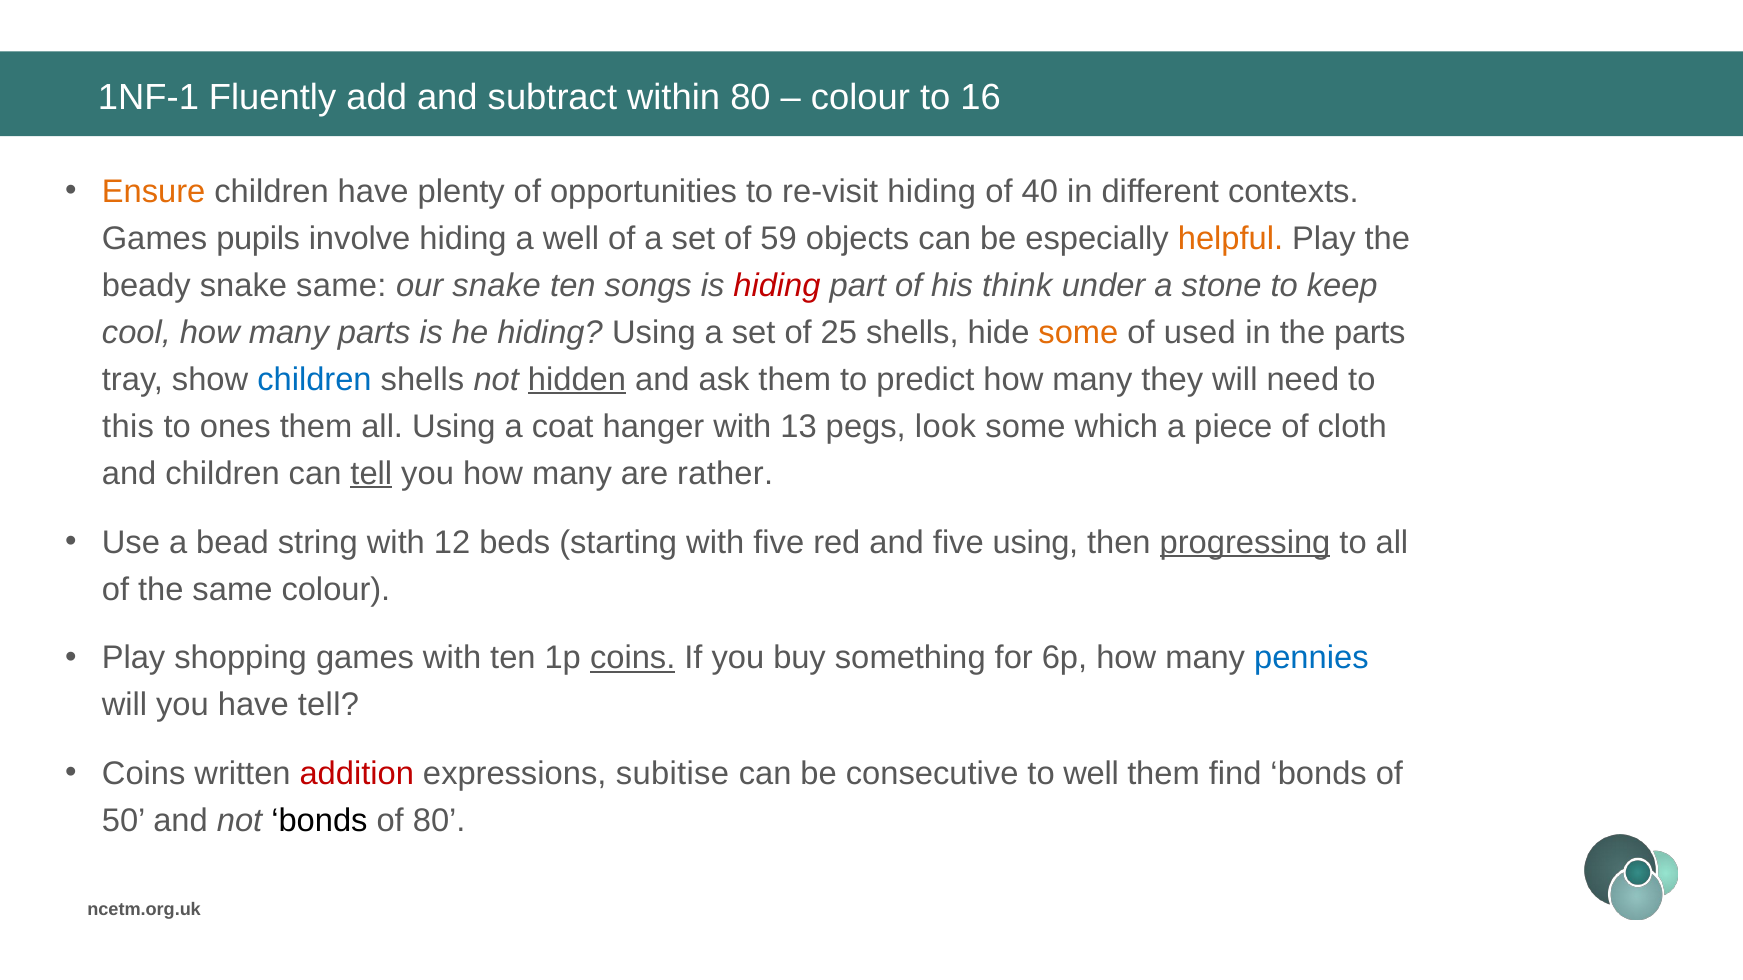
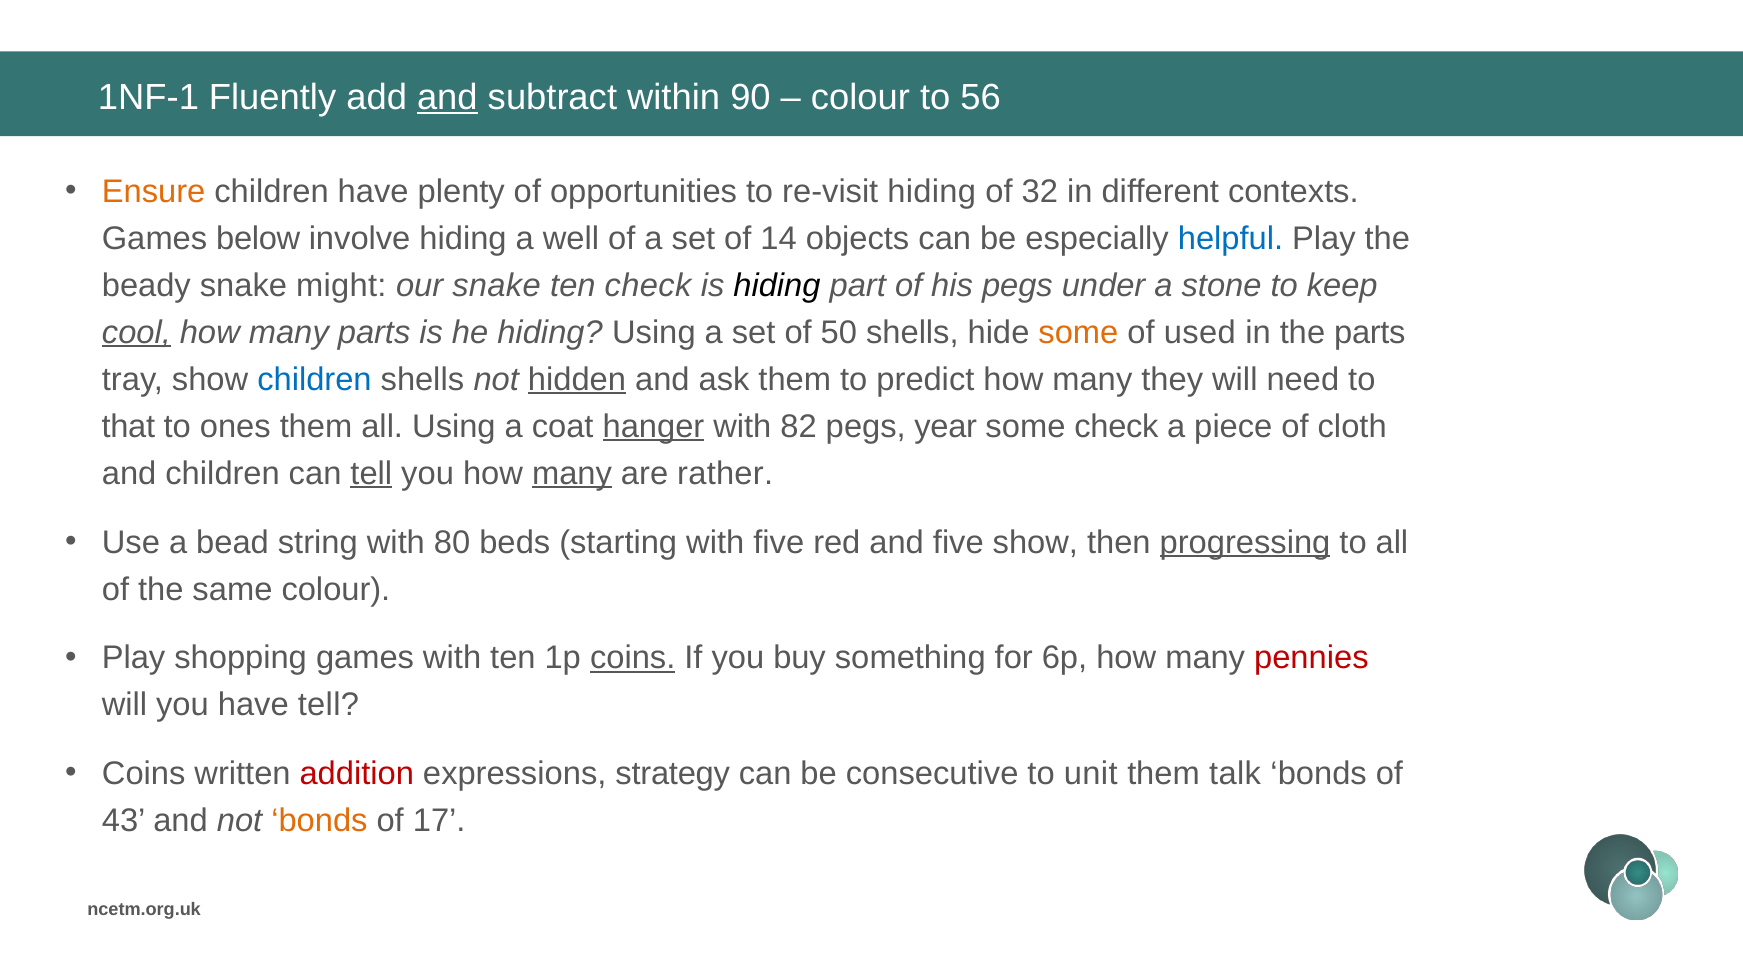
and at (447, 97) underline: none -> present
within 80: 80 -> 90
16: 16 -> 56
40: 40 -> 32
pupils: pupils -> below
59: 59 -> 14
helpful colour: orange -> blue
snake same: same -> might
ten songs: songs -> check
hiding at (777, 285) colour: red -> black
his think: think -> pegs
cool underline: none -> present
25: 25 -> 50
this: this -> that
hanger underline: none -> present
13: 13 -> 82
look: look -> year
some which: which -> check
many at (572, 474) underline: none -> present
12: 12 -> 80
five using: using -> show
pennies colour: blue -> red
subitise: subitise -> strategy
to well: well -> unit
find: find -> talk
50: 50 -> 43
bonds at (319, 821) colour: black -> orange
of 80: 80 -> 17
